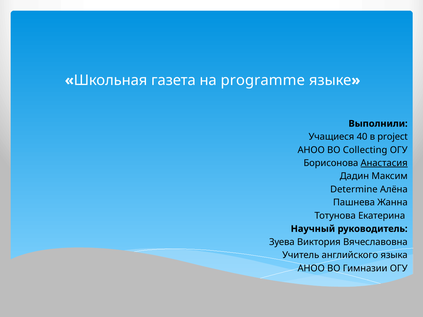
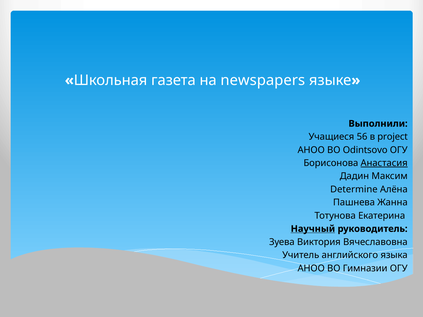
programme: programme -> newspapers
40: 40 -> 56
Collecting: Collecting -> Odintsovo
Научный underline: none -> present
